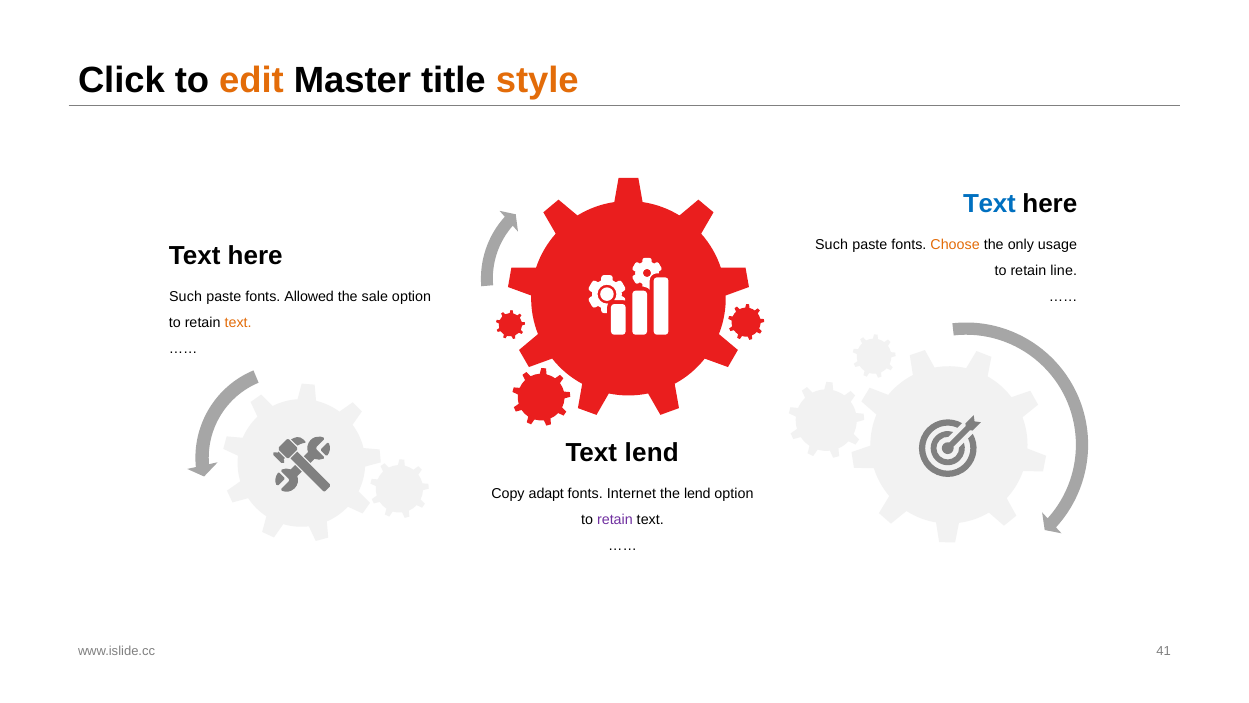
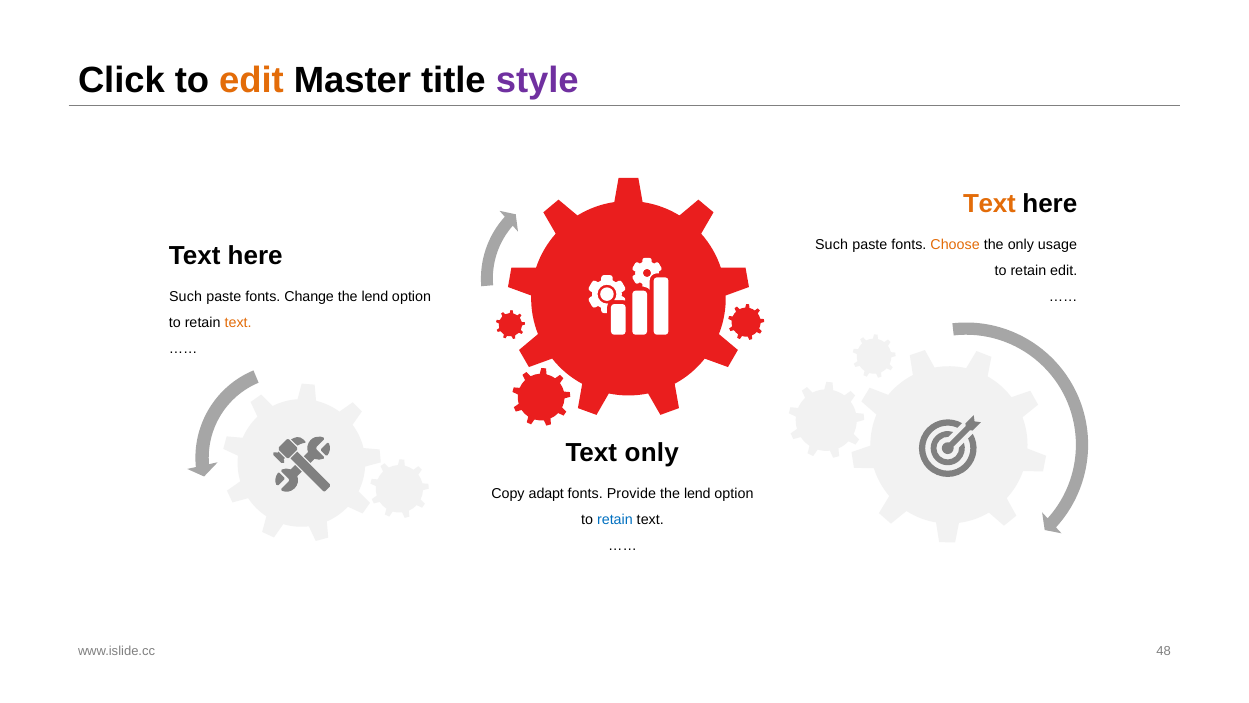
style colour: orange -> purple
Text at (989, 204) colour: blue -> orange
retain line: line -> edit
Allowed: Allowed -> Change
sale at (375, 297): sale -> lend
Text lend: lend -> only
Internet: Internet -> Provide
retain at (615, 520) colour: purple -> blue
41: 41 -> 48
